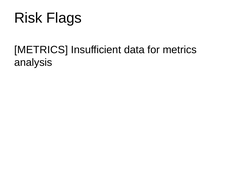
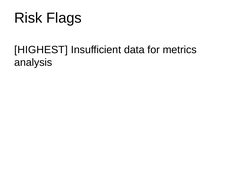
METRICS at (41, 50): METRICS -> HIGHEST
